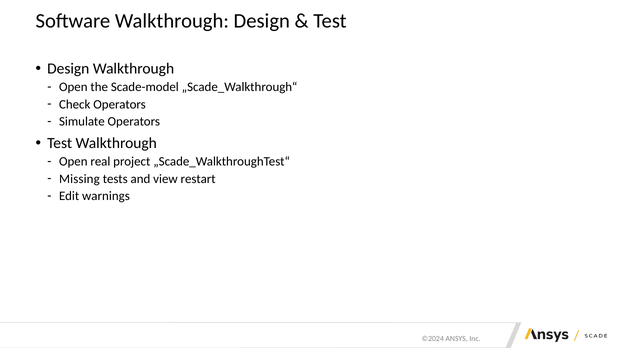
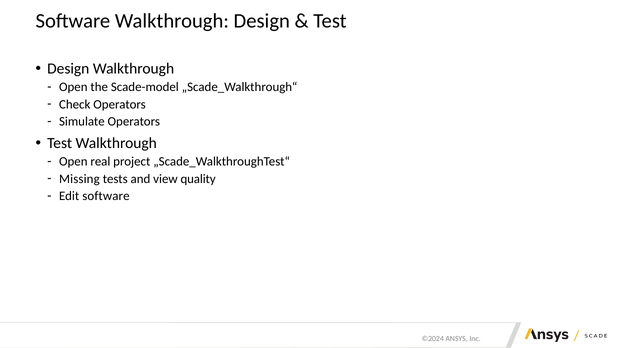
restart: restart -> quality
Edit warnings: warnings -> software
